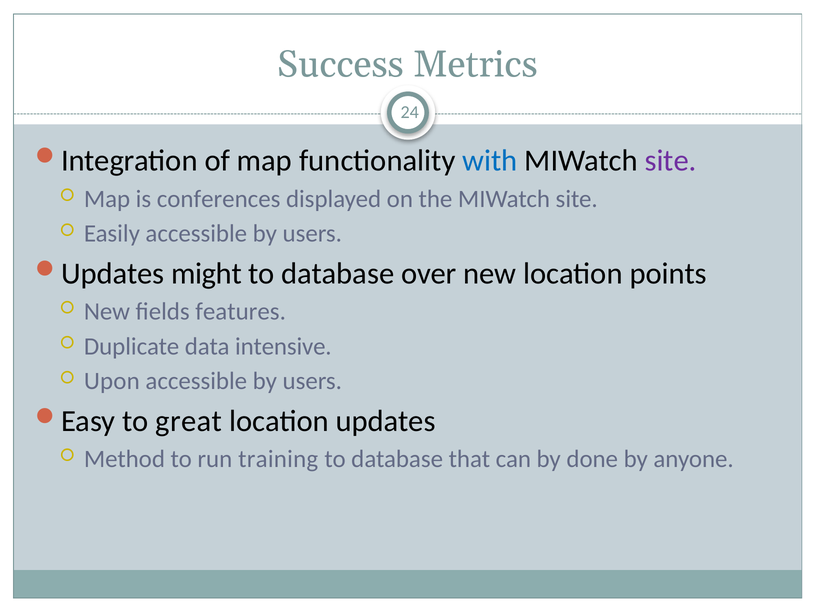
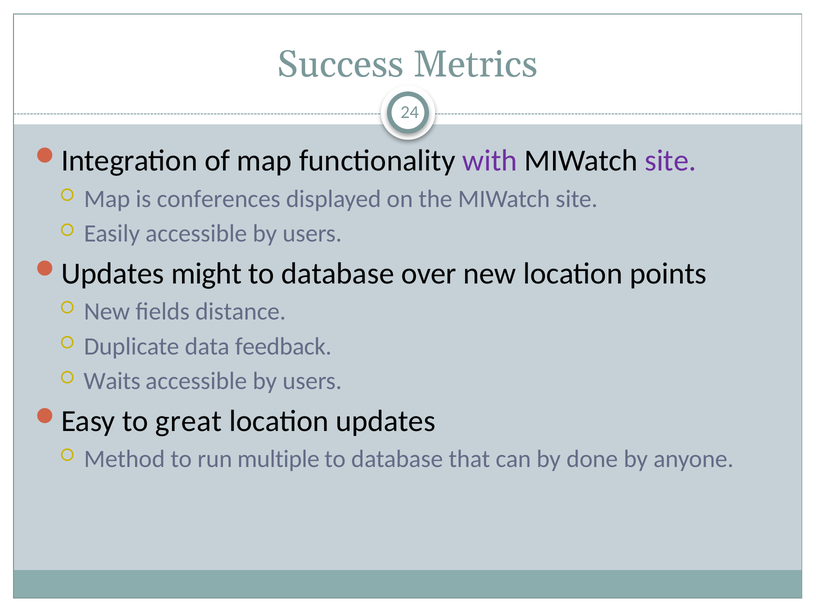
with colour: blue -> purple
features: features -> distance
intensive: intensive -> feedback
Upon: Upon -> Waits
training: training -> multiple
